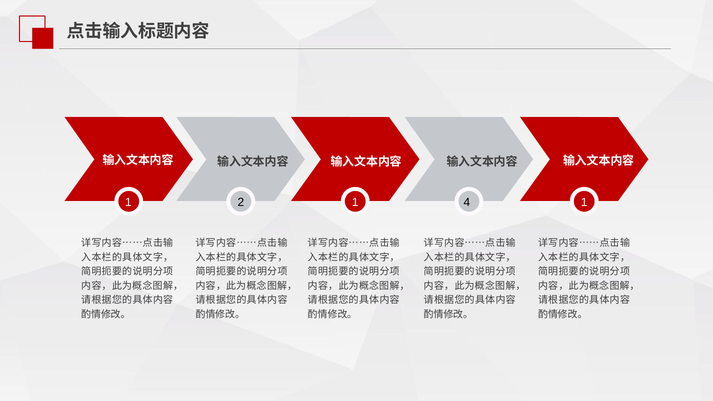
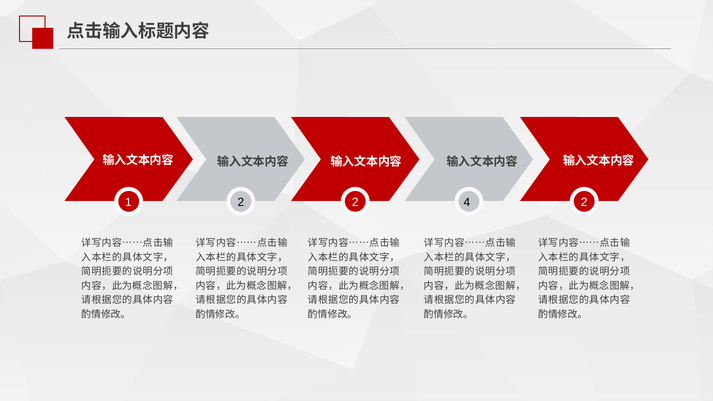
2 1: 1 -> 2
4 1: 1 -> 2
